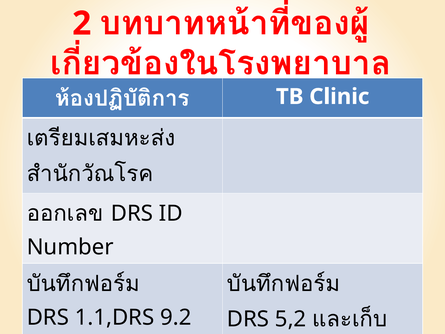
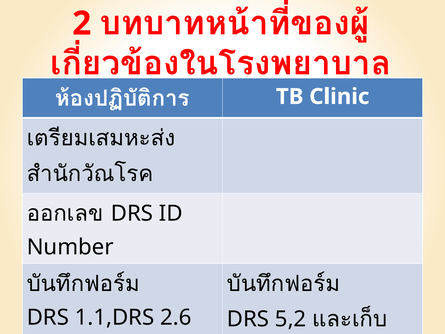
9.2: 9.2 -> 2.6
